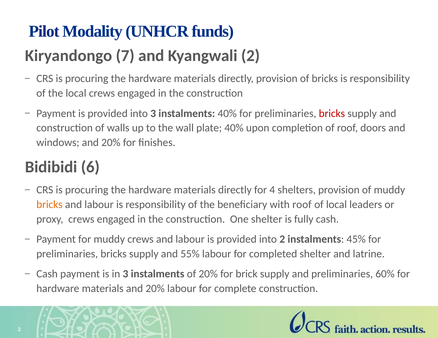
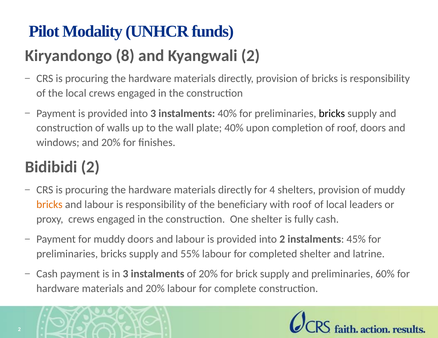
7: 7 -> 8
bricks at (332, 114) colour: red -> black
Bidibidi 6: 6 -> 2
muddy crews: crews -> doors
